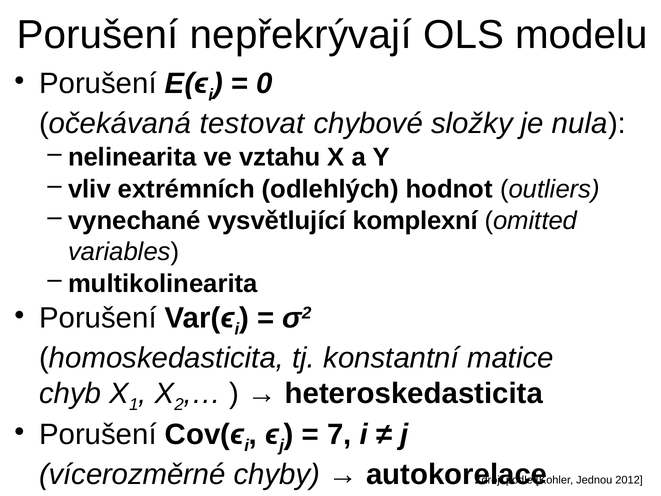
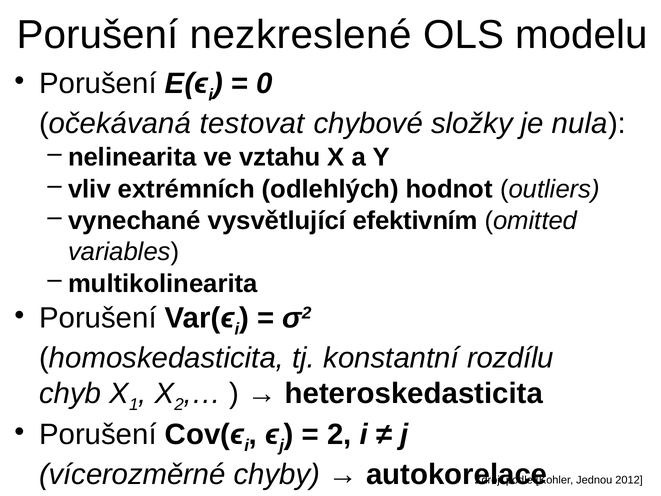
nepřekrývají: nepřekrývají -> nezkreslené
komplexní: komplexní -> efektivním
matice: matice -> rozdílu
7 at (339, 434): 7 -> 2
